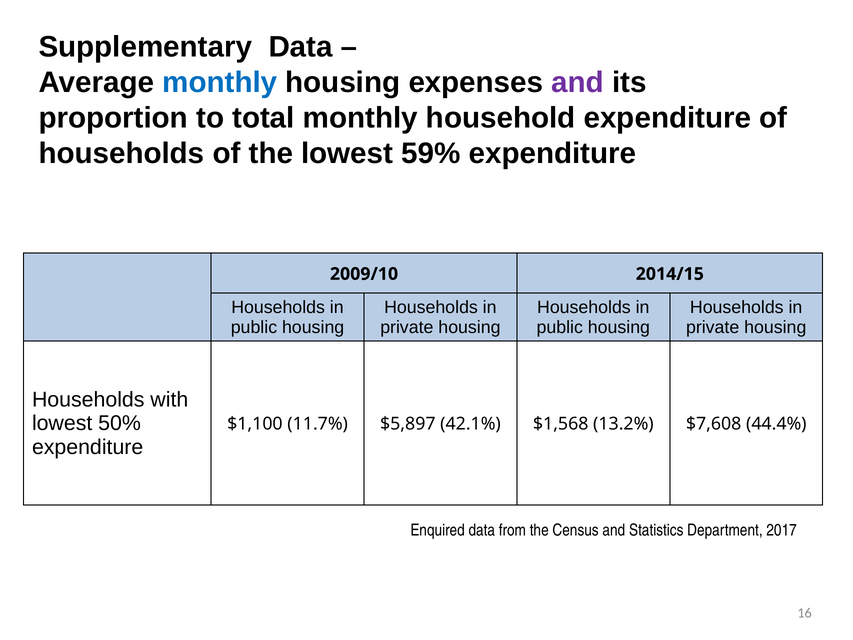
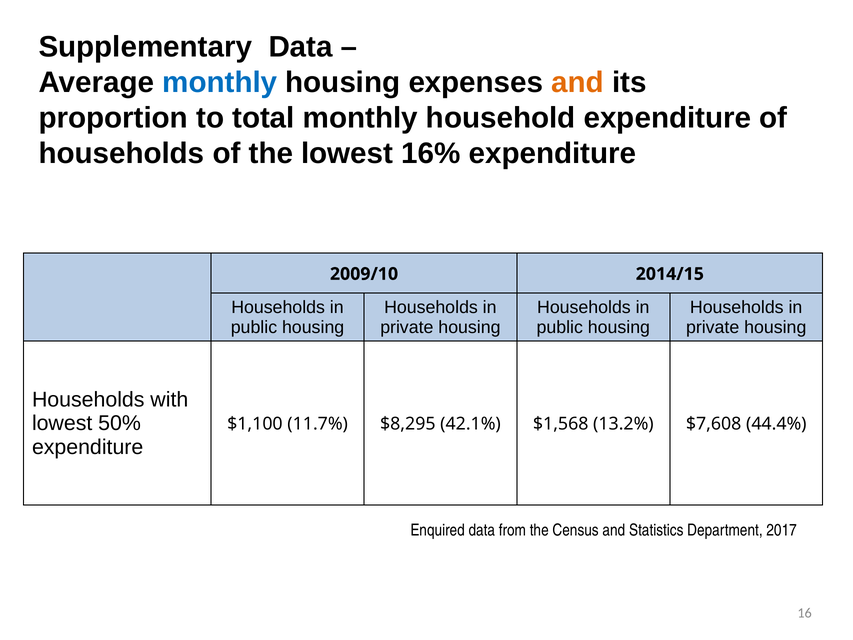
and at (578, 82) colour: purple -> orange
59%: 59% -> 16%
$5,897: $5,897 -> $8,295
